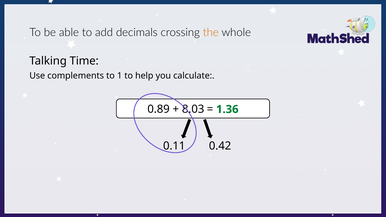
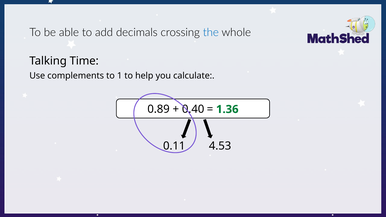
the colour: orange -> blue
8.03: 8.03 -> 0.40
0.42: 0.42 -> 4.53
